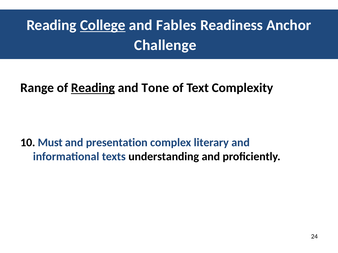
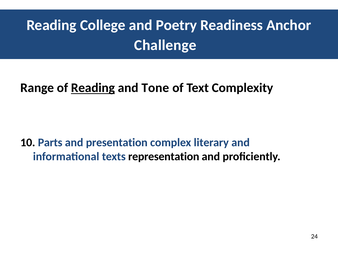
College underline: present -> none
Fables: Fables -> Poetry
Must: Must -> Parts
understanding: understanding -> representation
